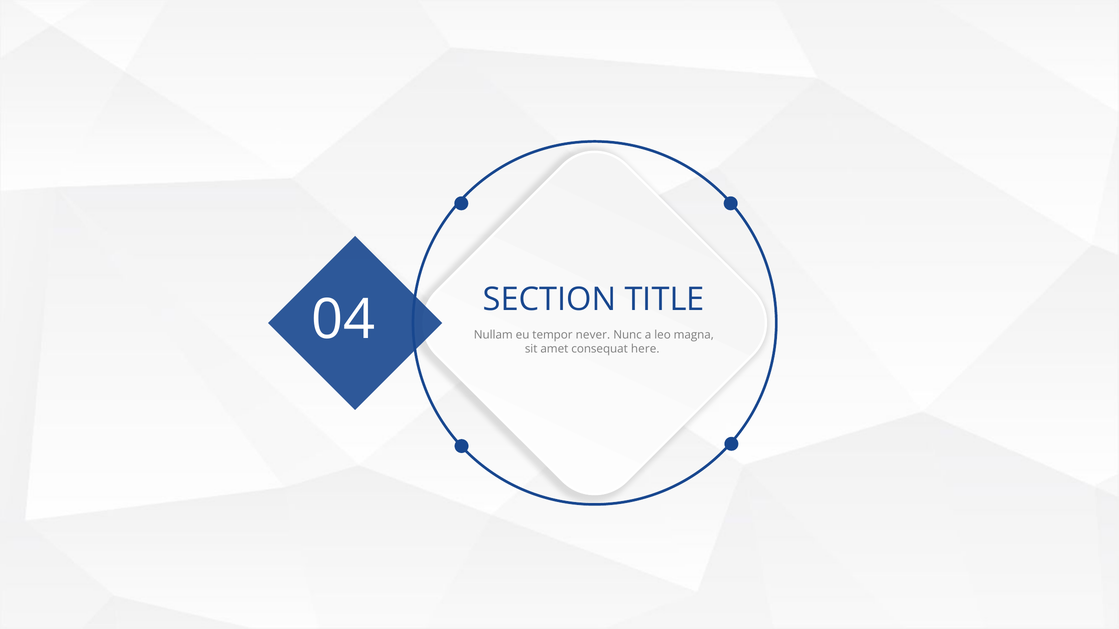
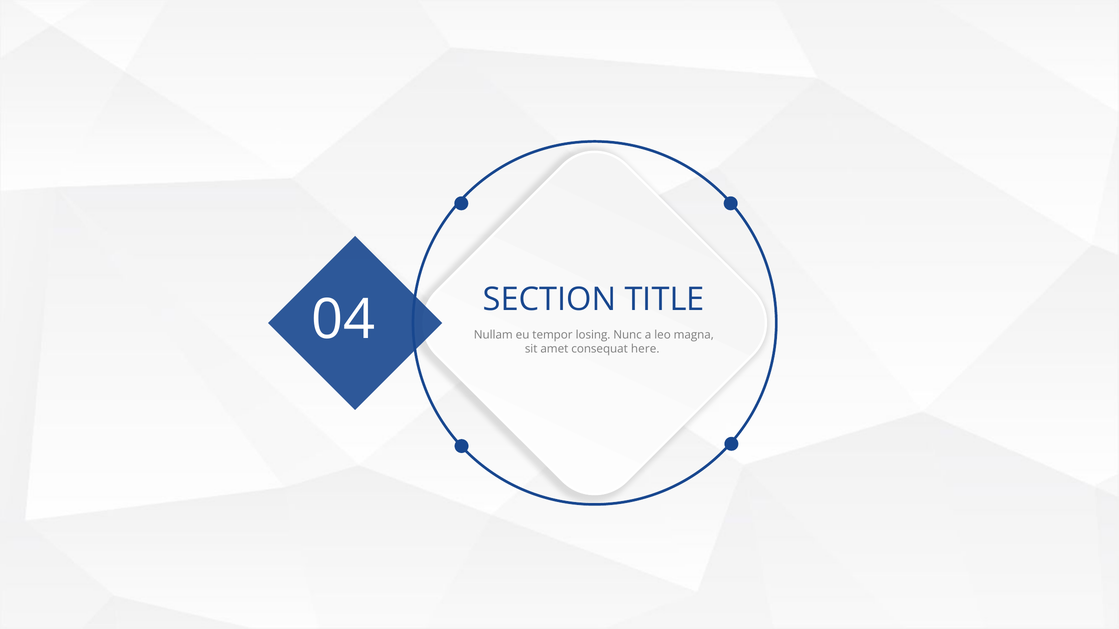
never: never -> losing
